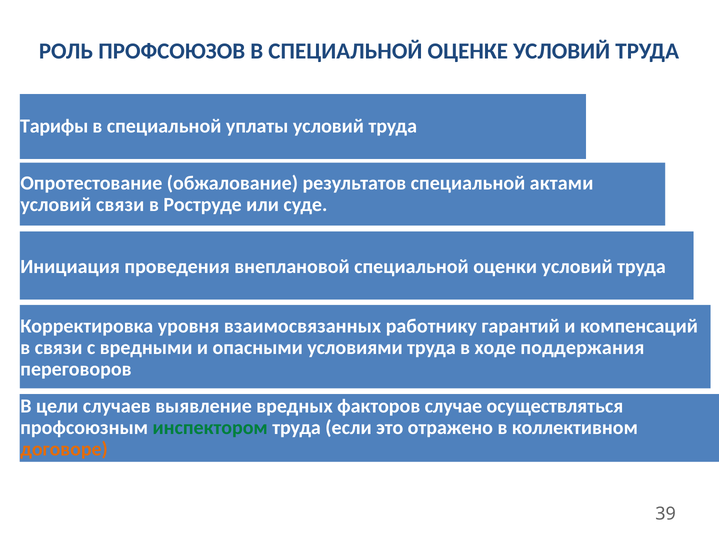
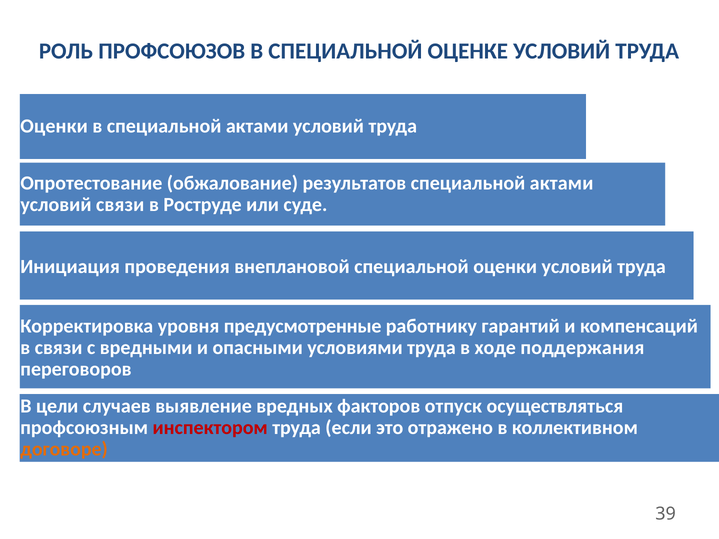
Тарифы at (54, 126): Тарифы -> Оценки
в специальной уплаты: уплаты -> актами
взаимосвязанных: взаимосвязанных -> предусмотренные
случае: случае -> отпуск
инспектором colour: green -> red
